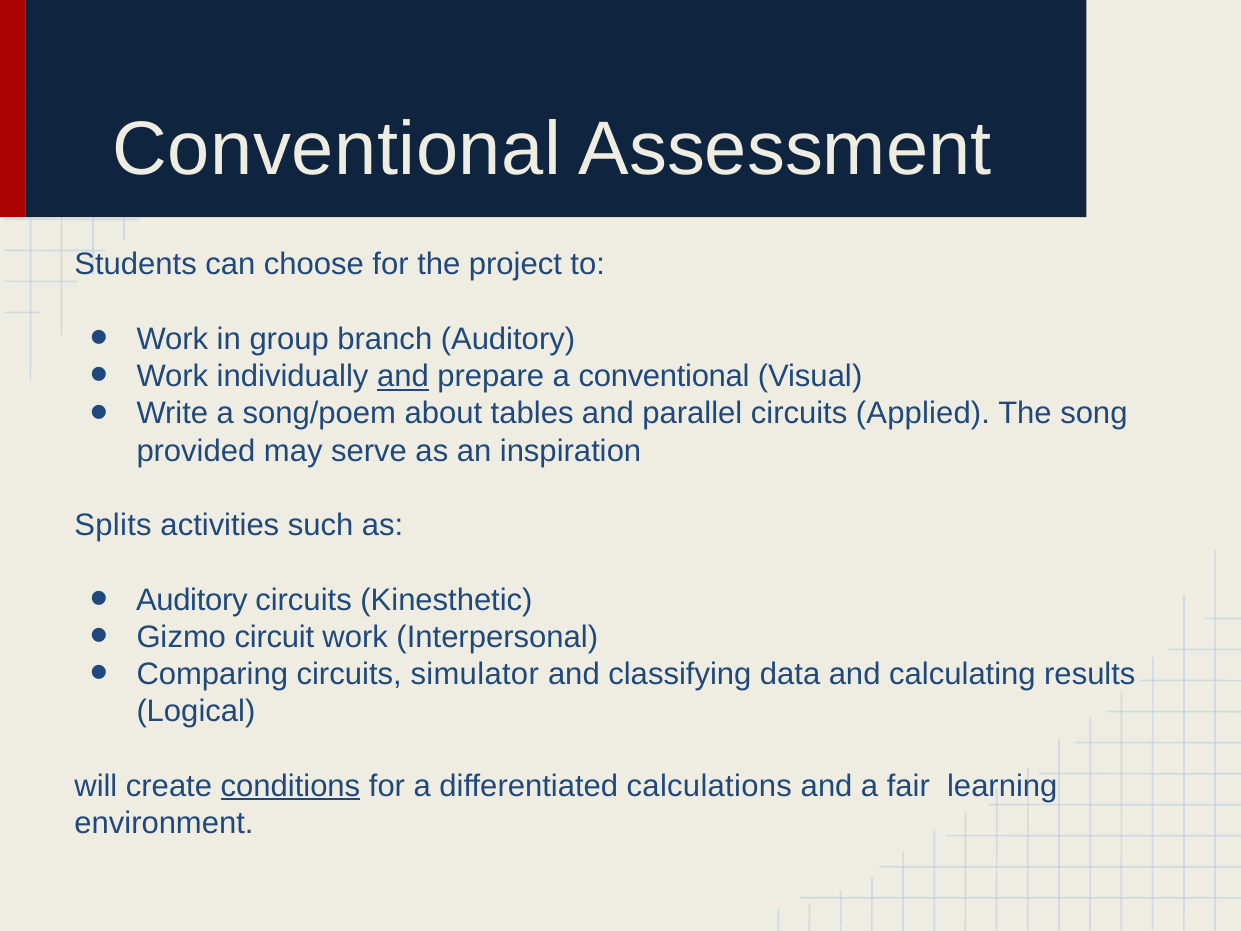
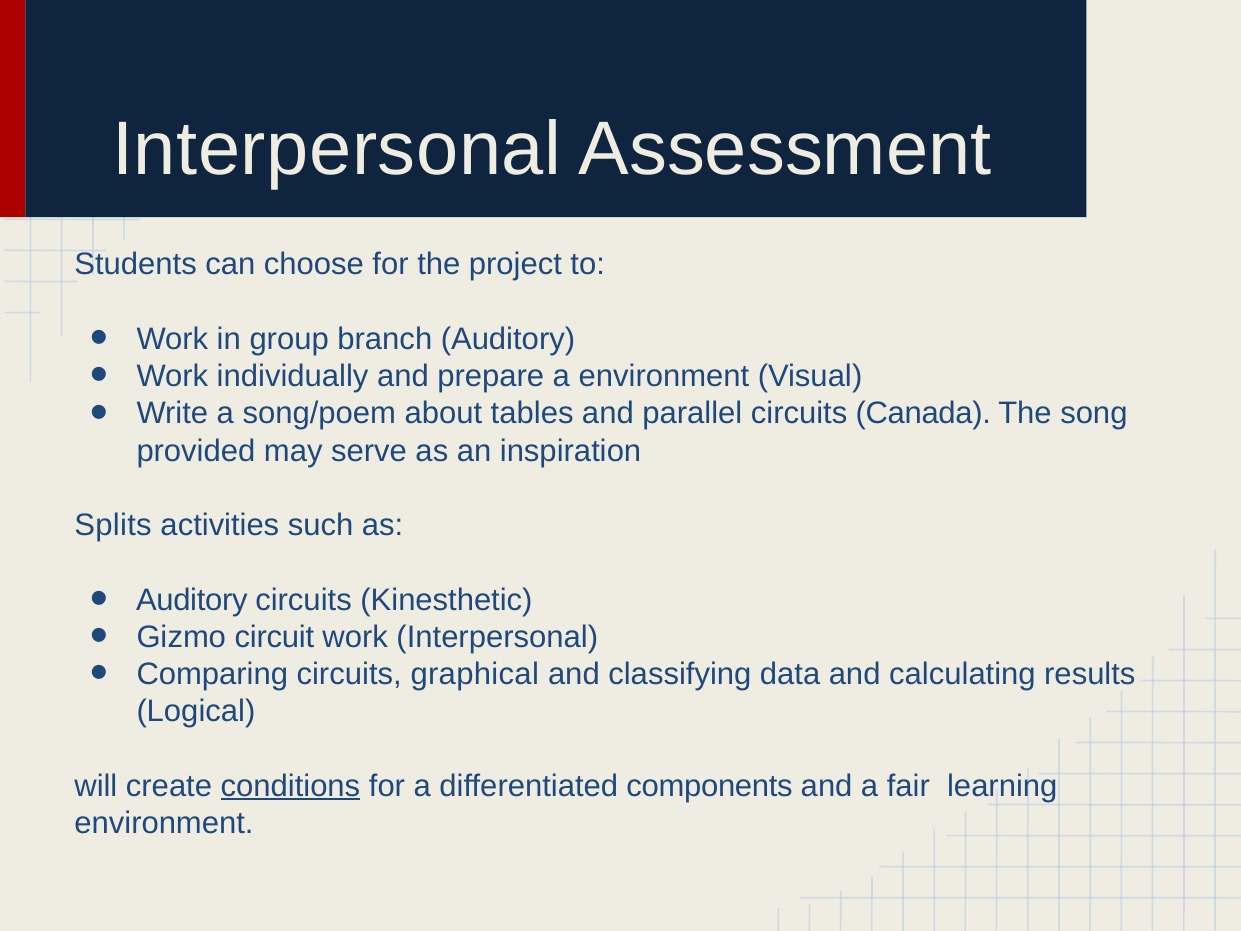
Conventional at (337, 149): Conventional -> Interpersonal
and at (403, 376) underline: present -> none
a conventional: conventional -> environment
Applied: Applied -> Canada
simulator: simulator -> graphical
calculations: calculations -> components
